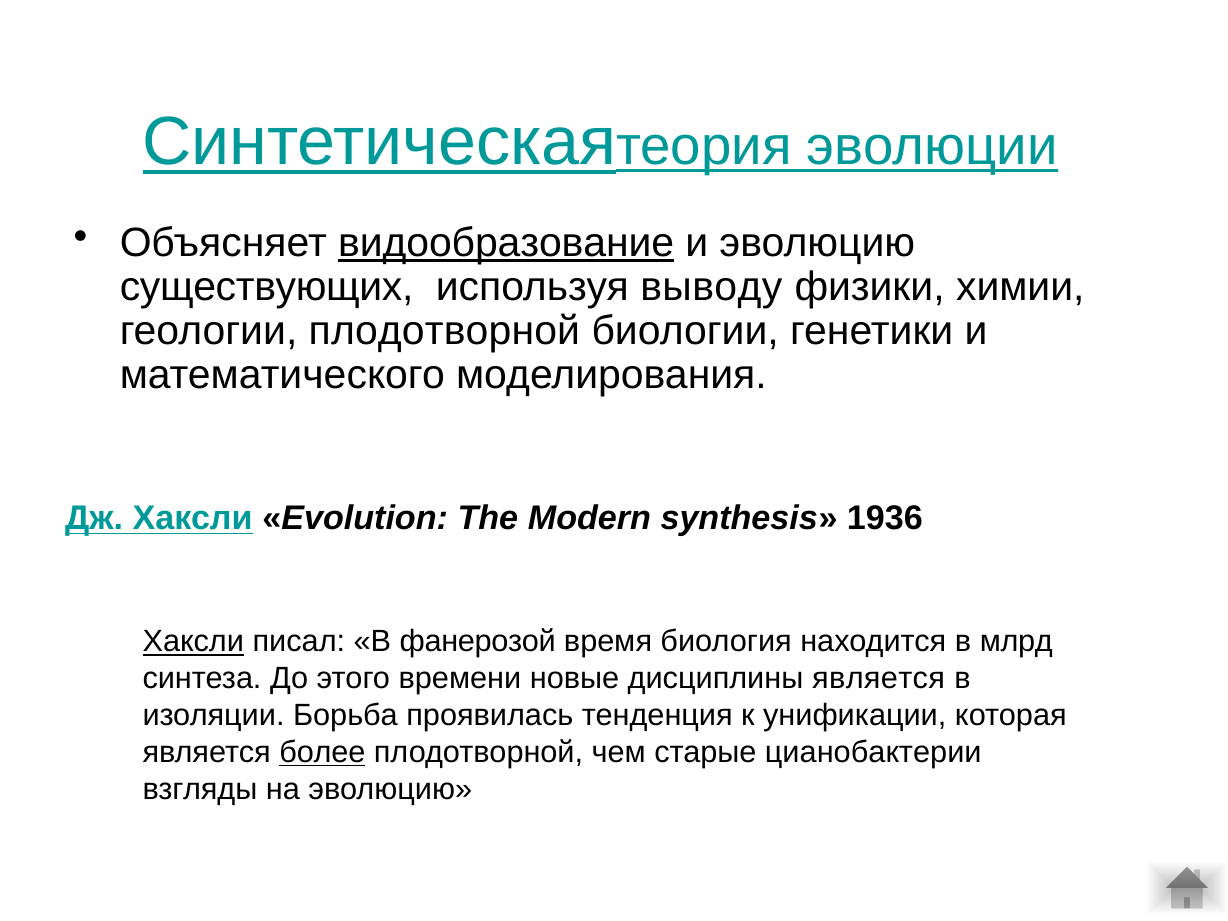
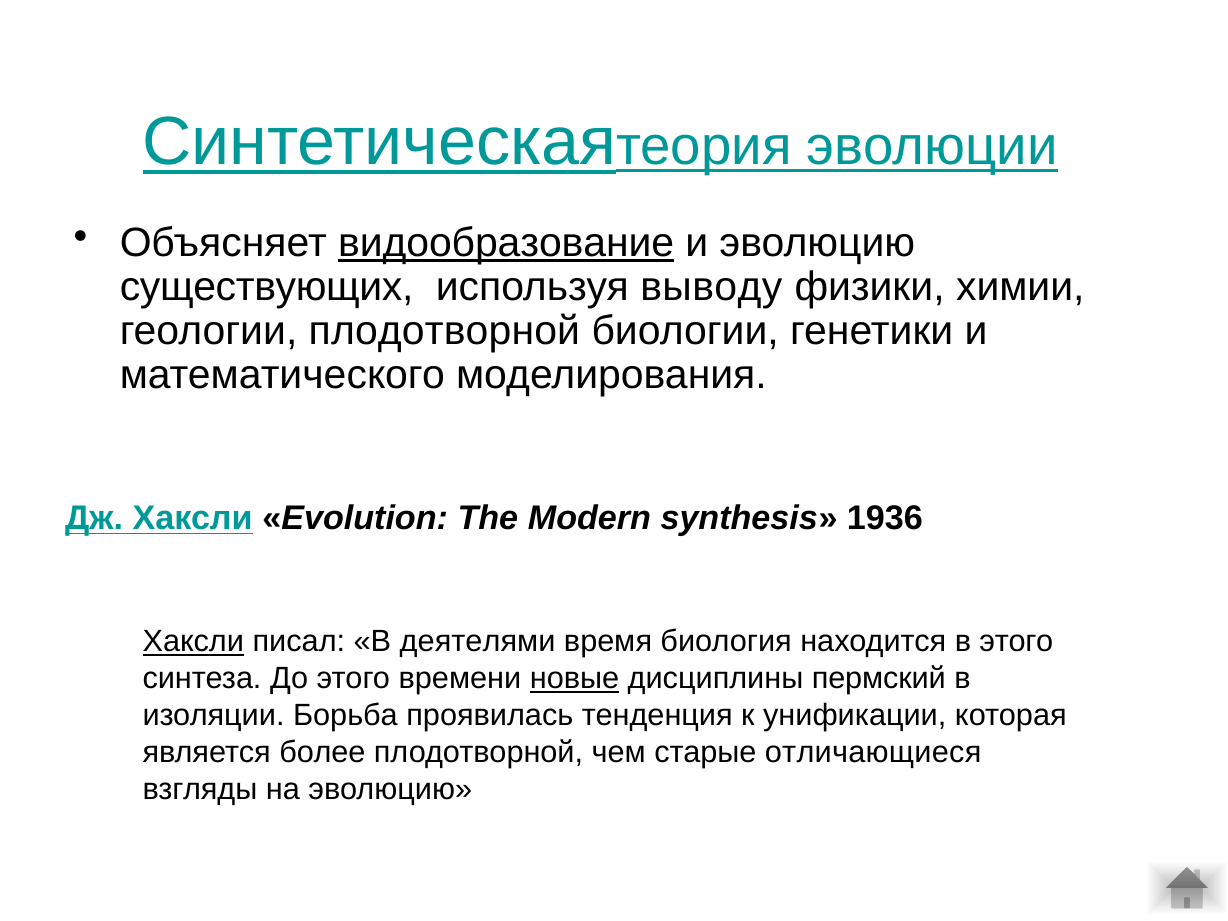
фанерозой: фанерозой -> деятелями
в млрд: млрд -> этого
новые underline: none -> present
дисциплины является: является -> пермский
более underline: present -> none
цианобактерии: цианобактерии -> отличающиеся
